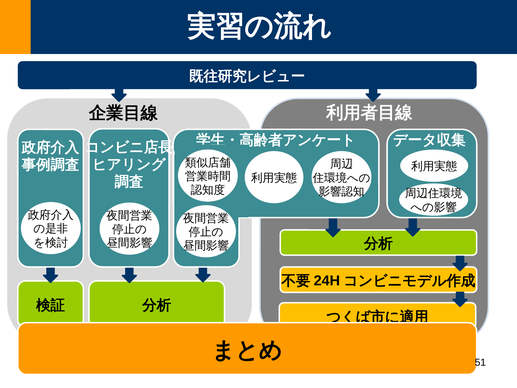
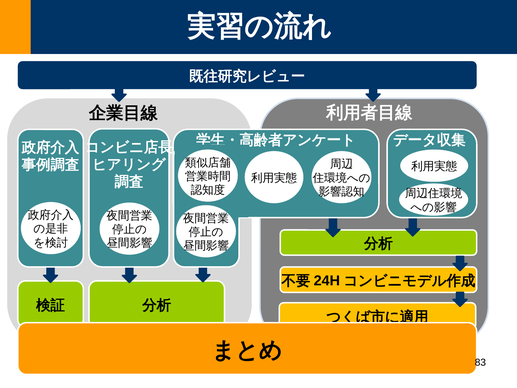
51: 51 -> 83
